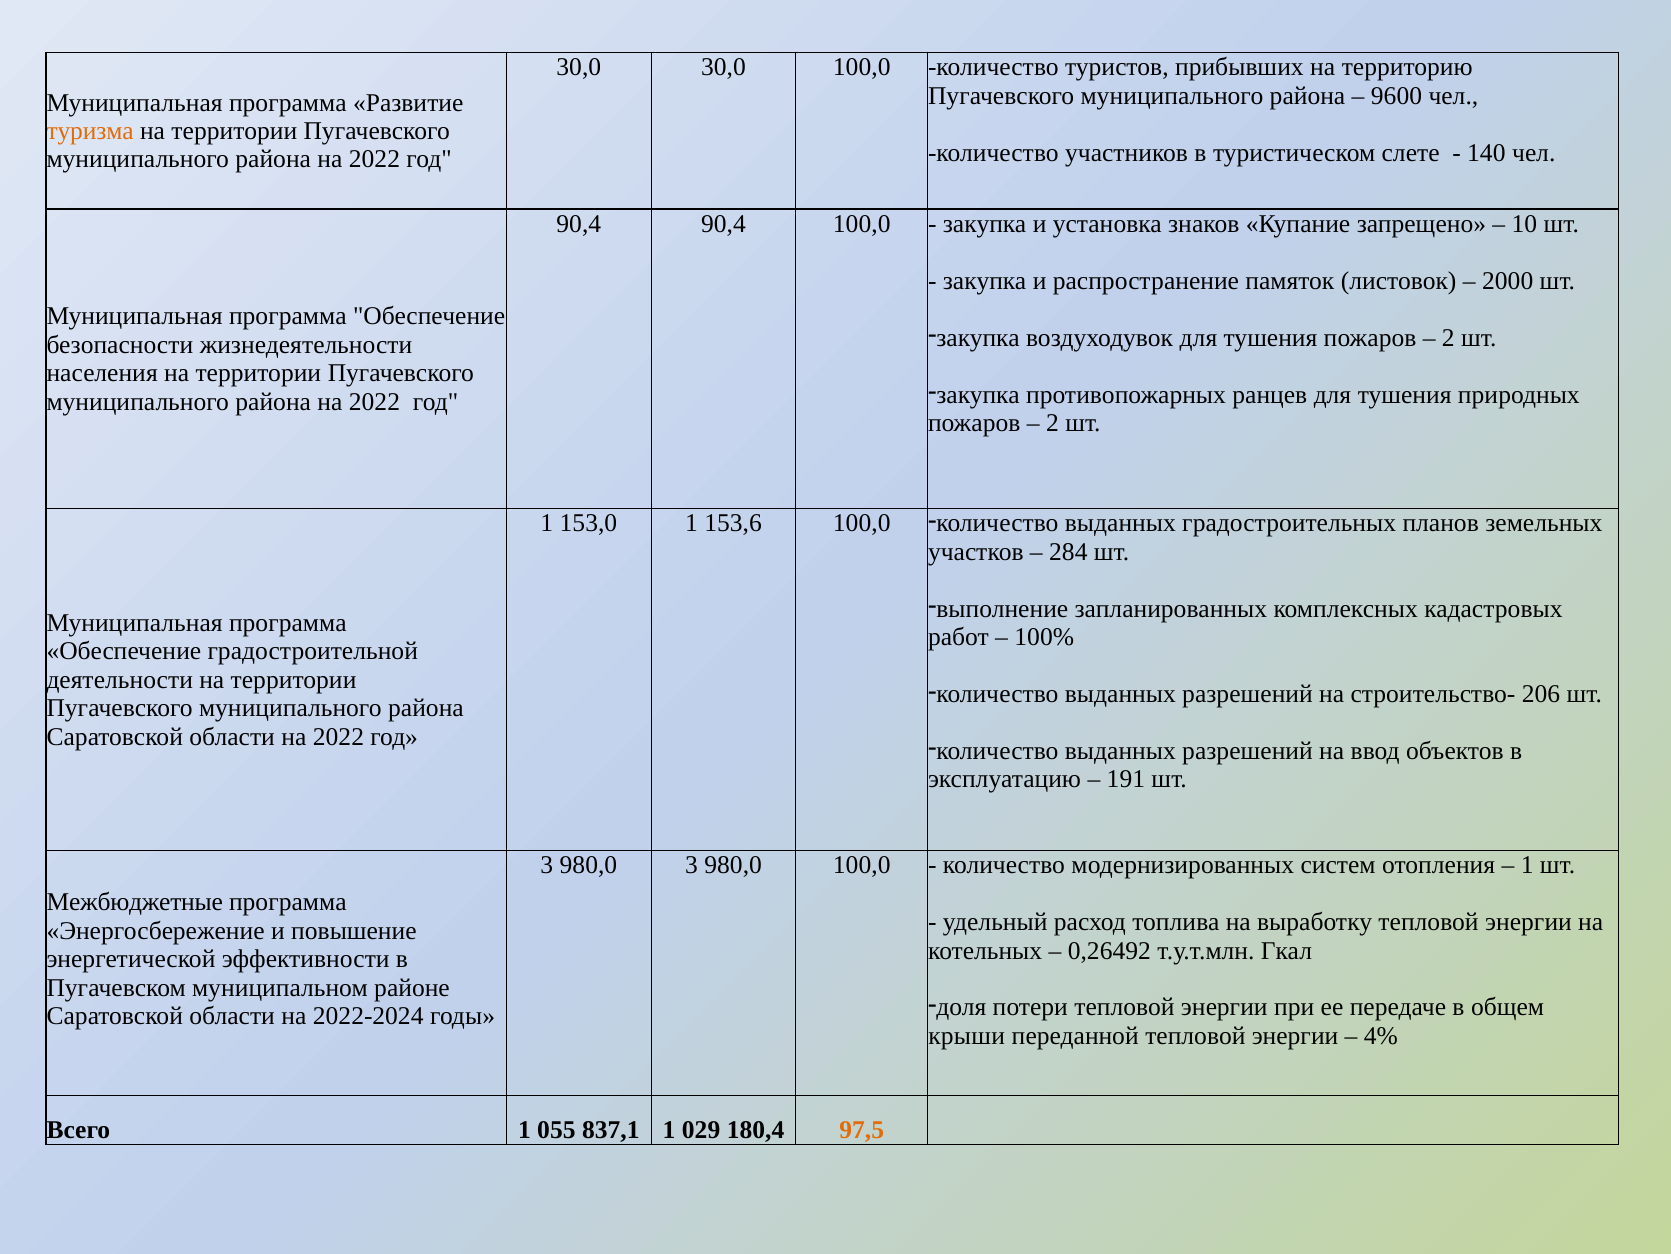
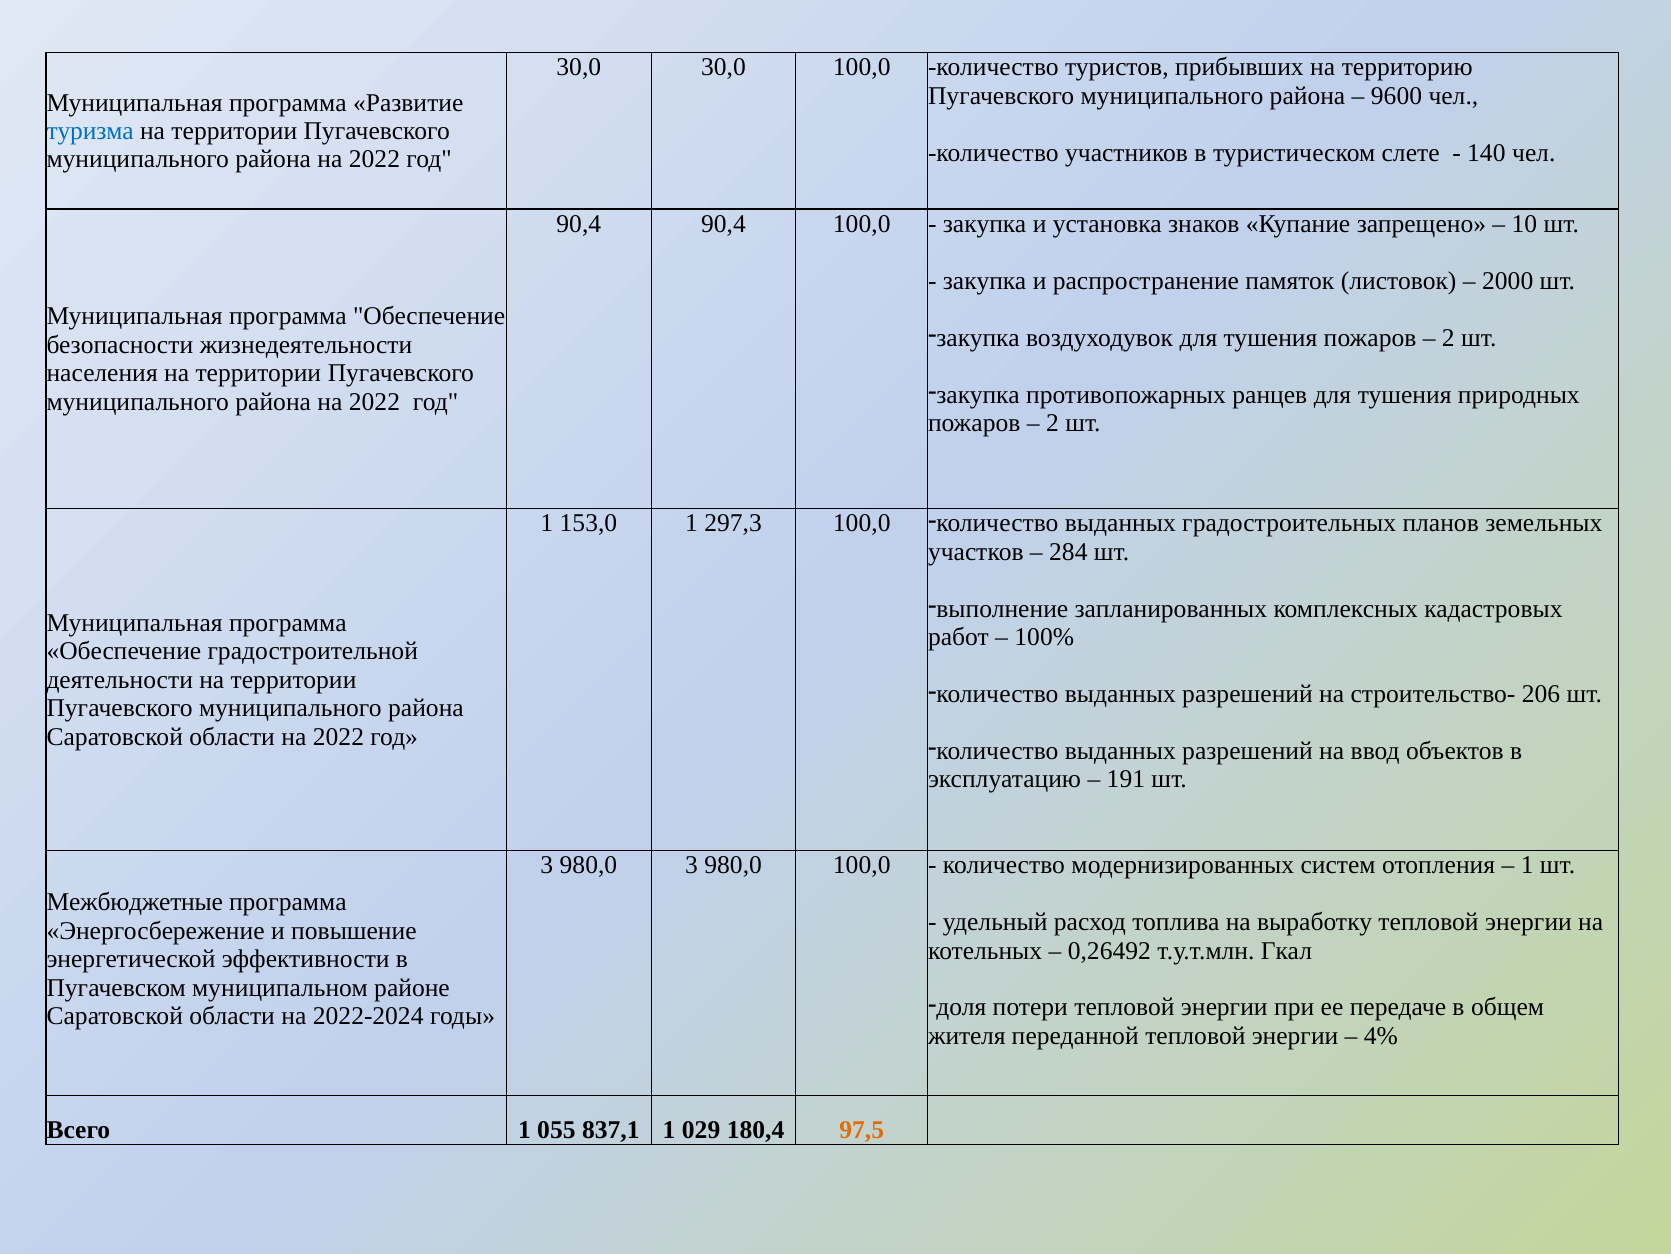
туризма colour: orange -> blue
153,6: 153,6 -> 297,3
крыши: крыши -> жителя
